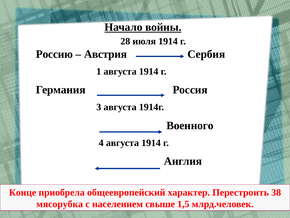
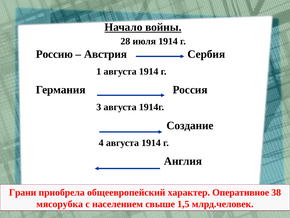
Военного: Военного -> Создание
Конце: Конце -> Грани
Перестроить: Перестроить -> Оперативное
